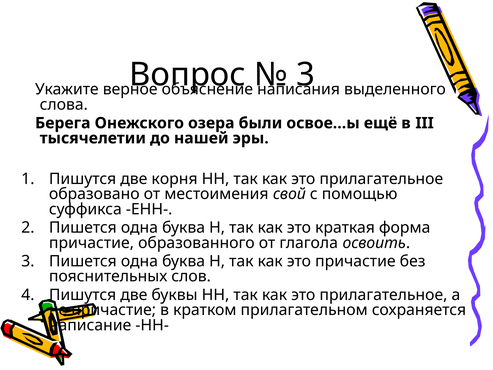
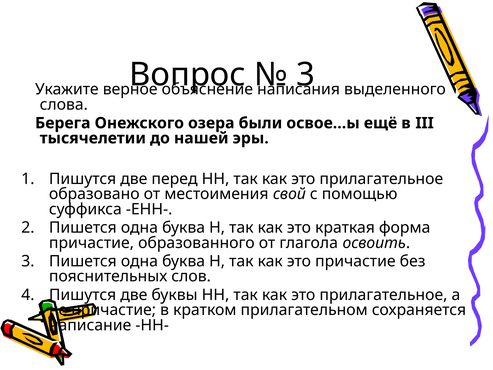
корня: корня -> перед
